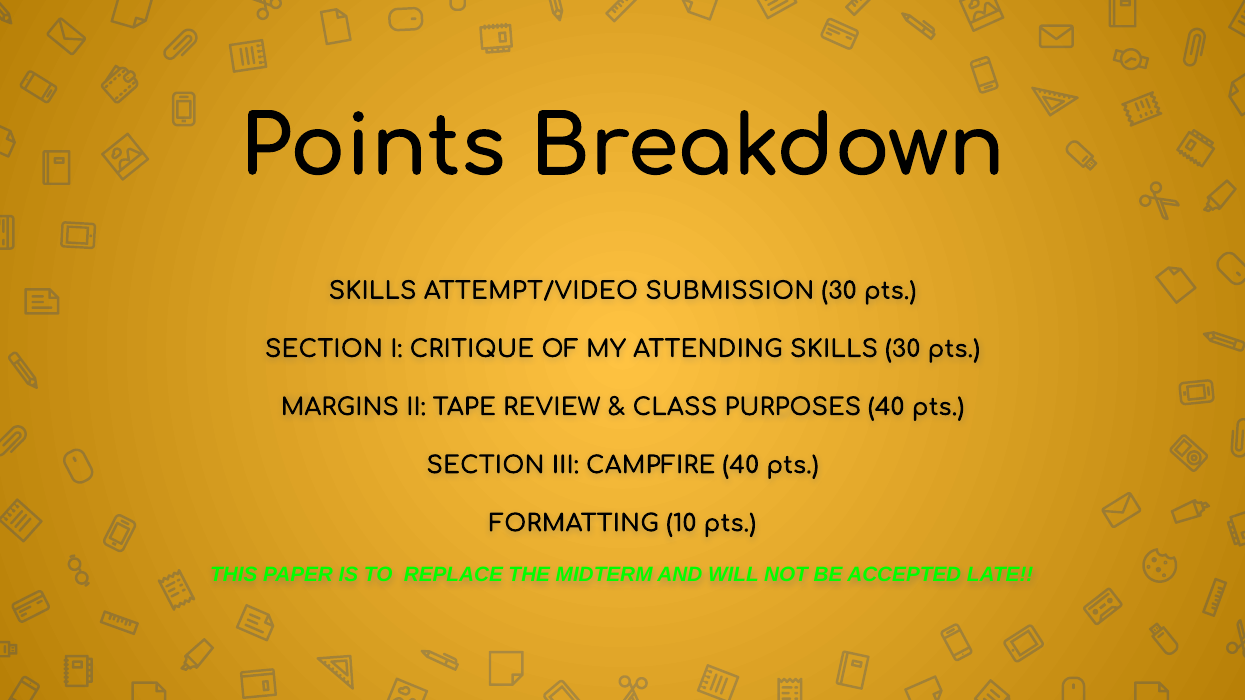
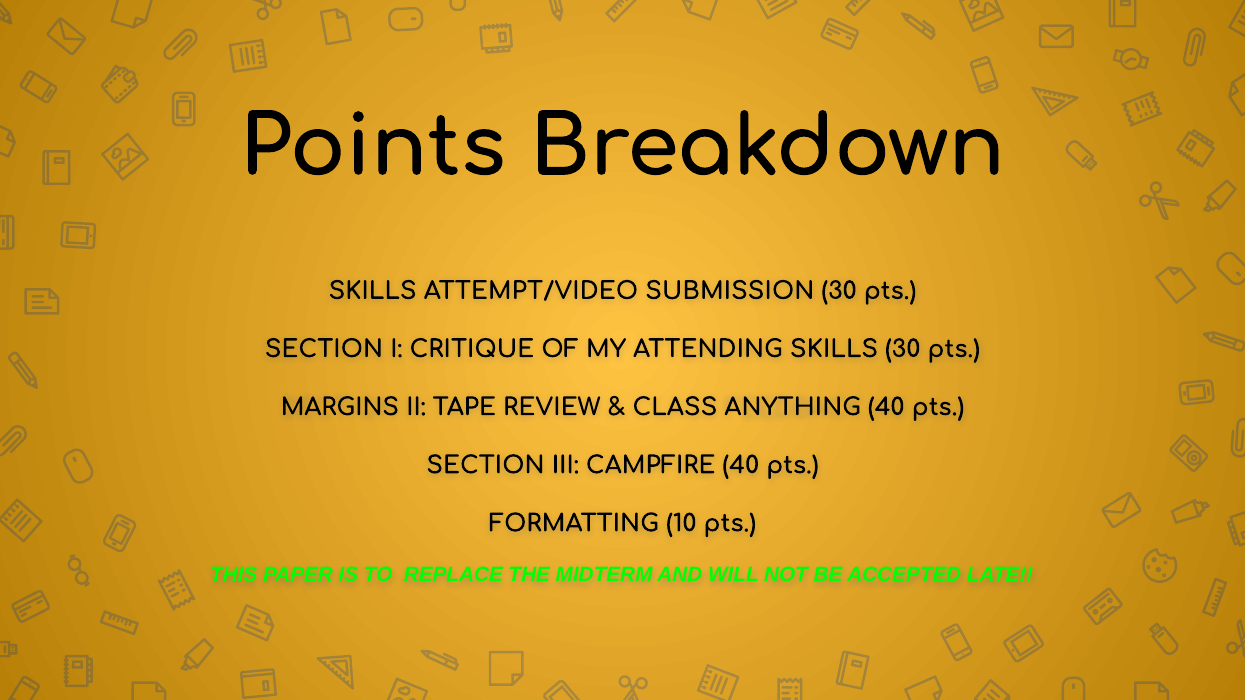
PURPOSES: PURPOSES -> ANYTHING
